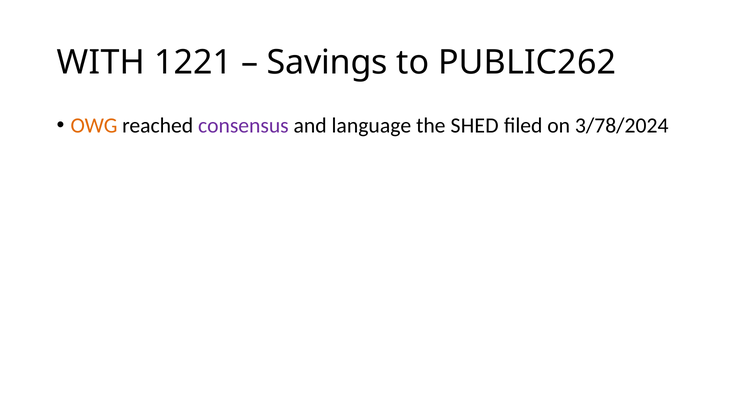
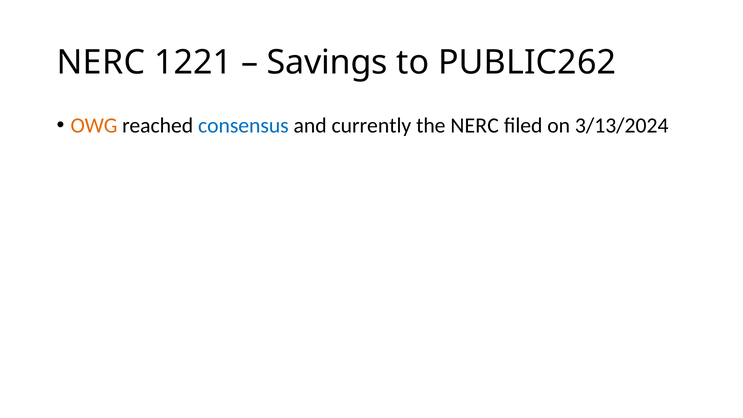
WITH at (101, 62): WITH -> NERC
consensus colour: purple -> blue
language: language -> currently
the SHED: SHED -> NERC
3/78/2024: 3/78/2024 -> 3/13/2024
